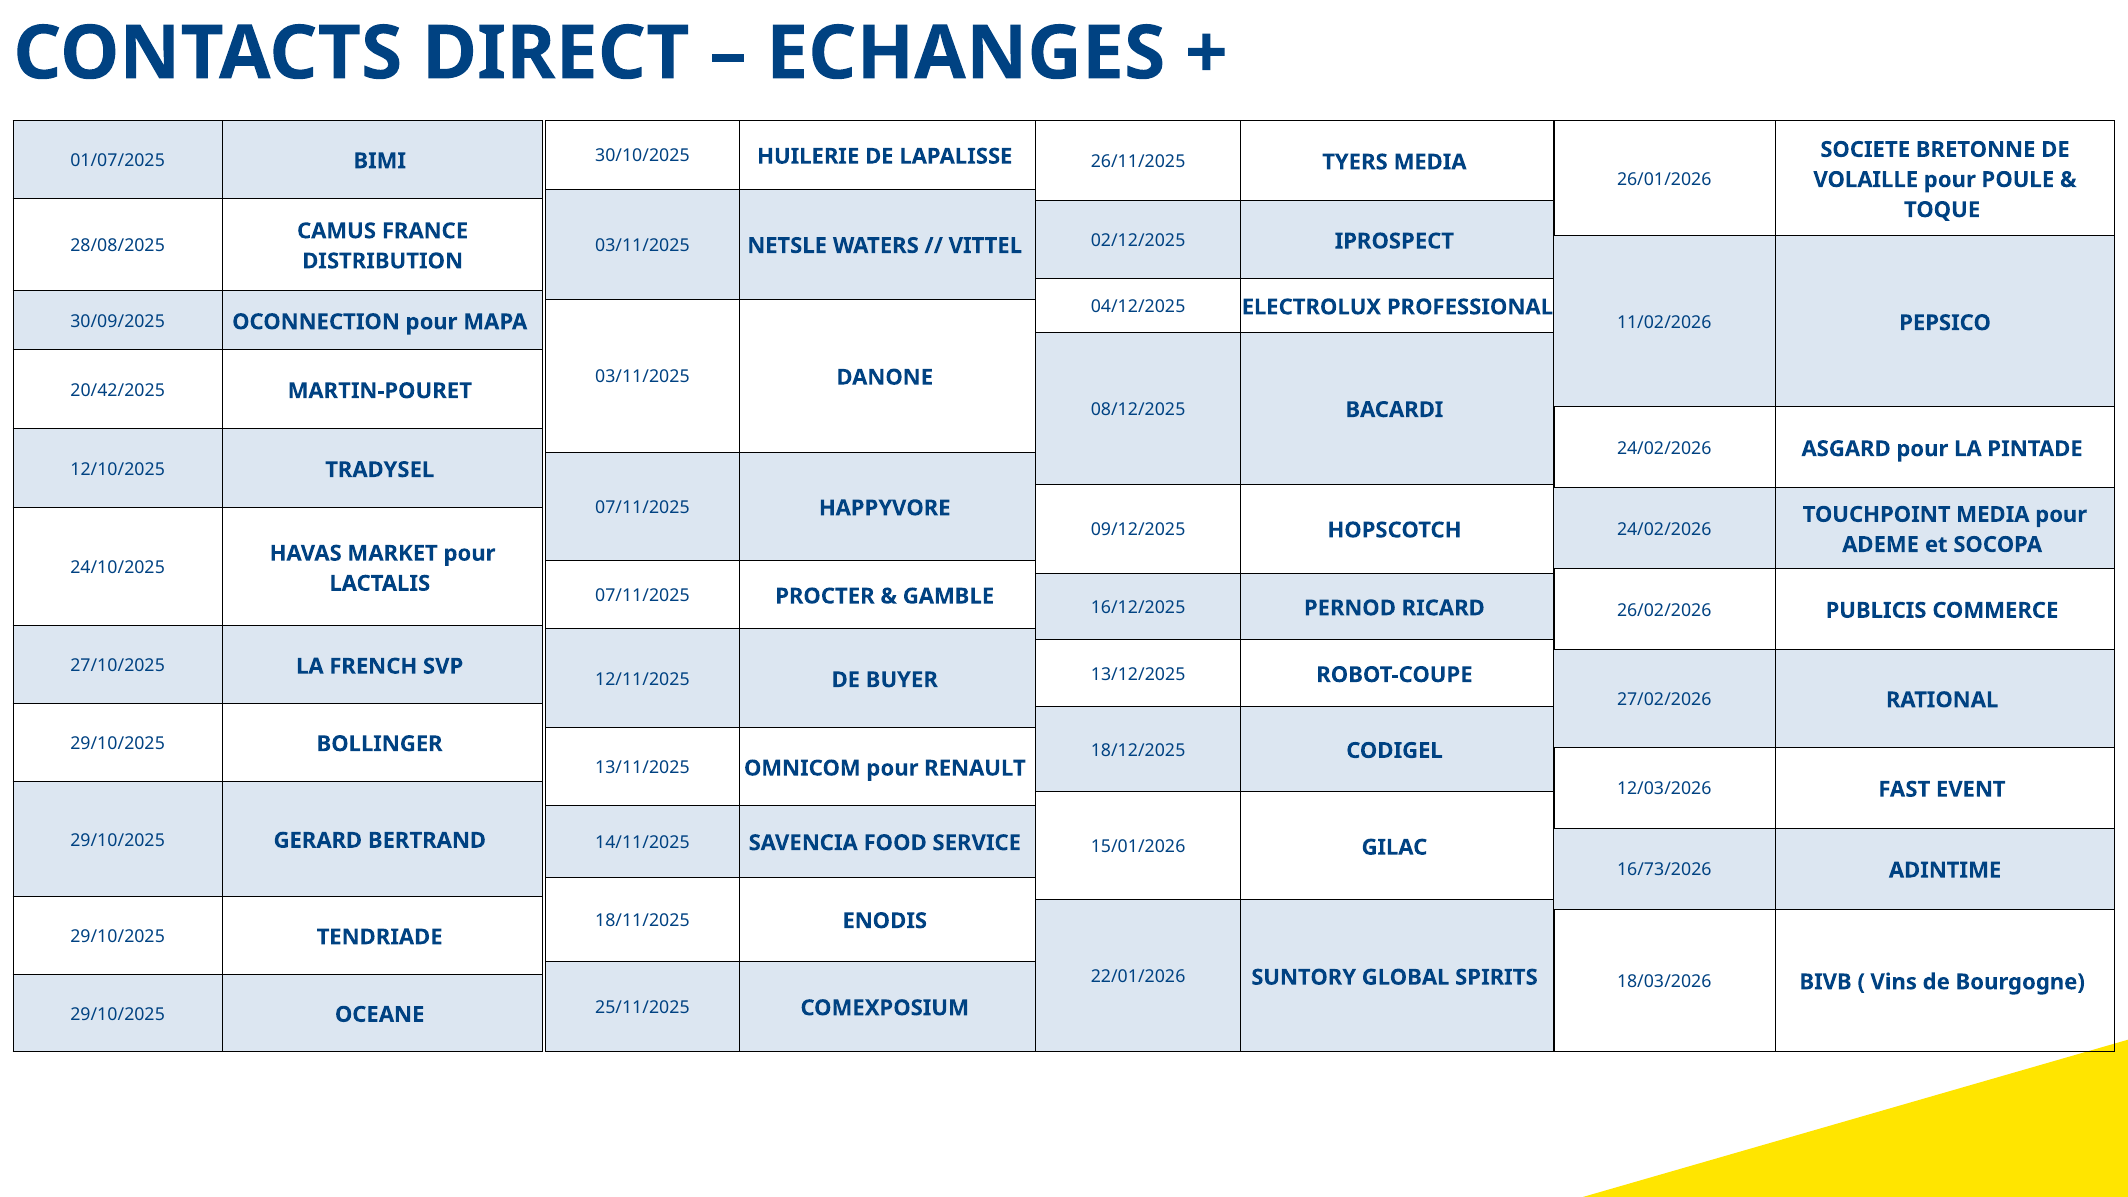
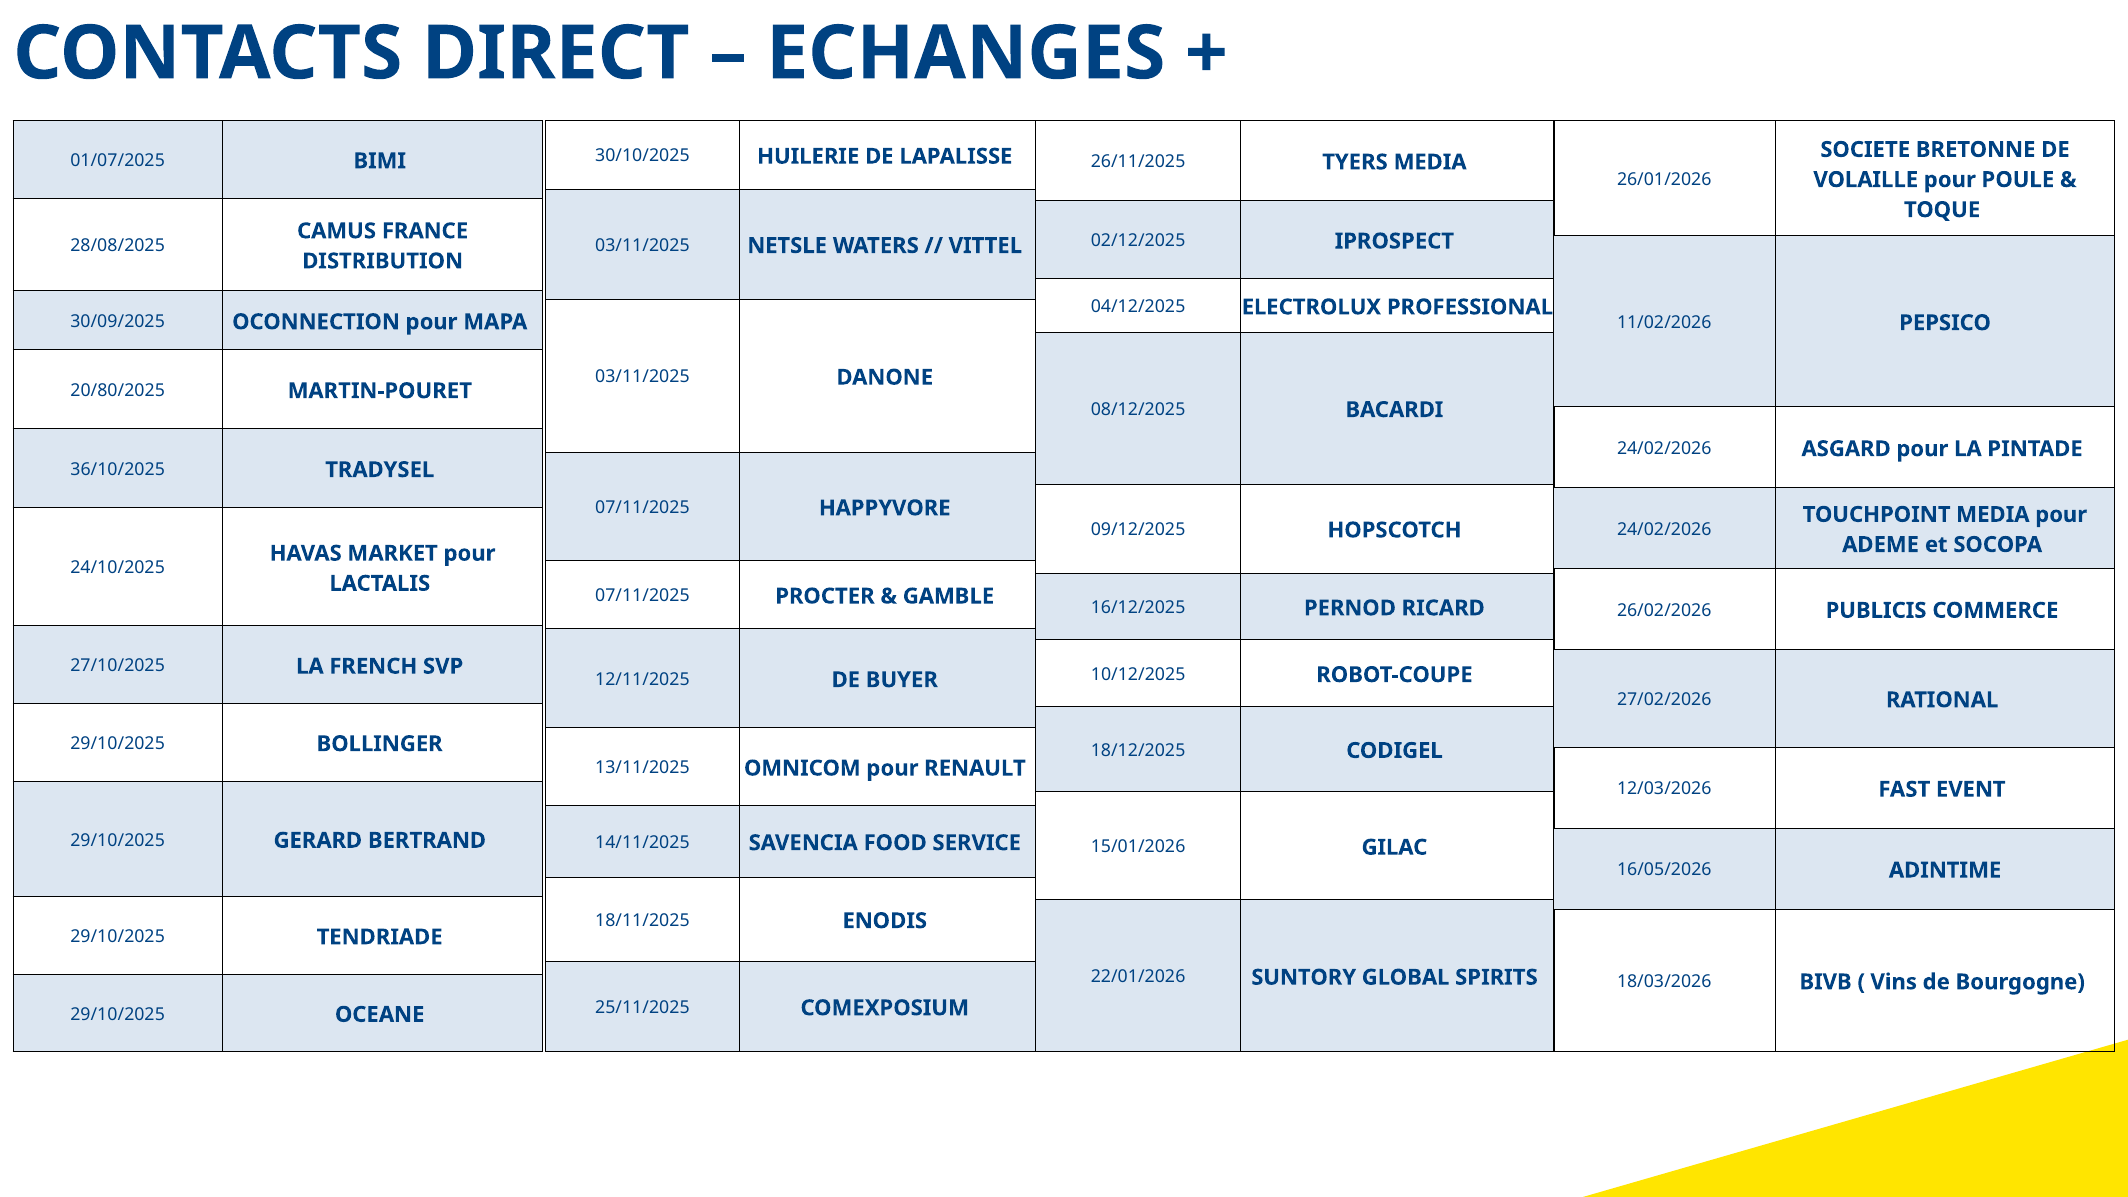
20/42/2025: 20/42/2025 -> 20/80/2025
12/10/2025: 12/10/2025 -> 36/10/2025
13/12/2025: 13/12/2025 -> 10/12/2025
16/73/2026: 16/73/2026 -> 16/05/2026
